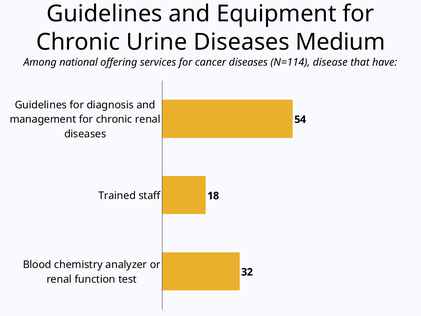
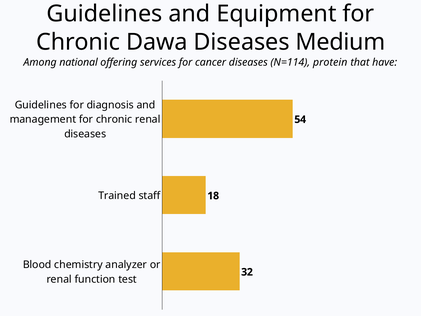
Urine: Urine -> Dawa
disease: disease -> protein
